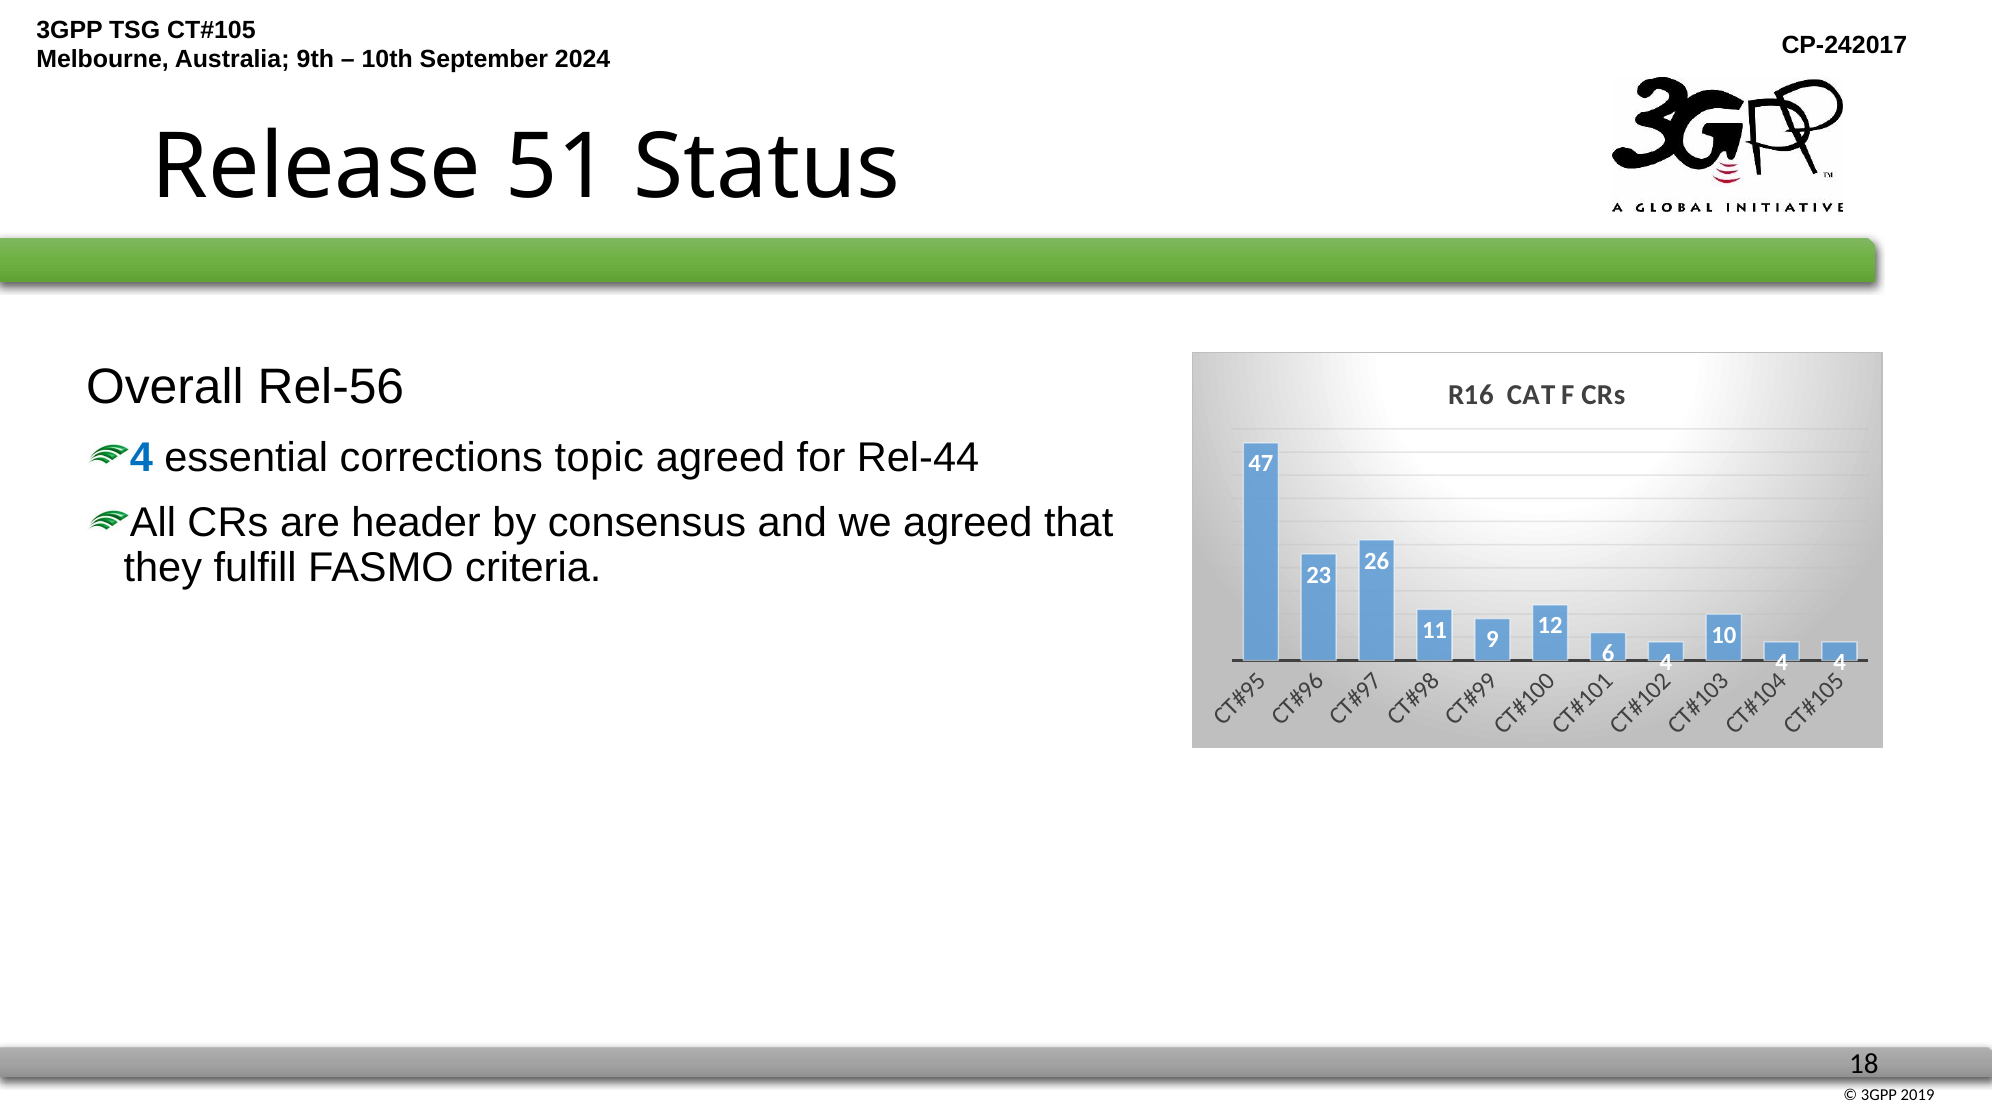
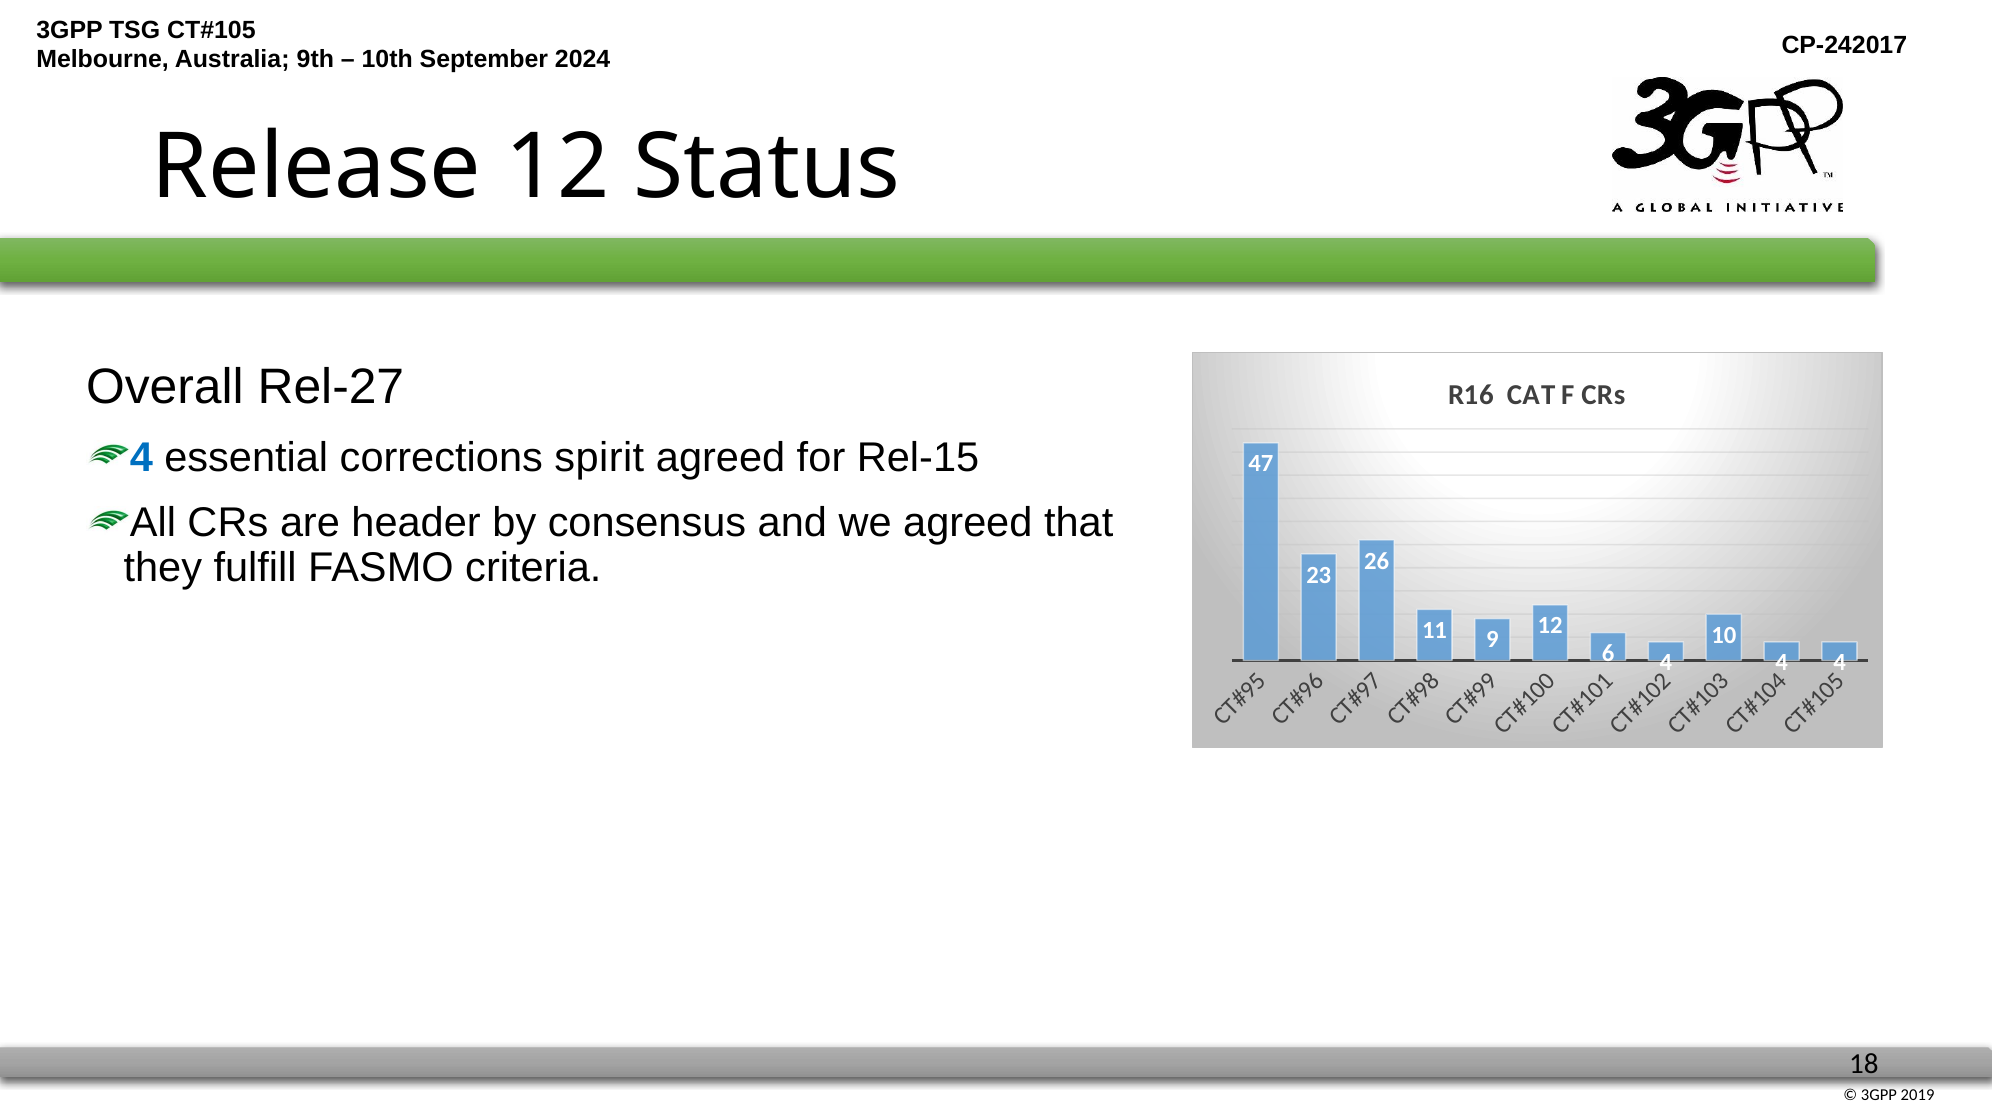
Release 51: 51 -> 12
Rel-56: Rel-56 -> Rel-27
topic: topic -> spirit
Rel-44: Rel-44 -> Rel-15
